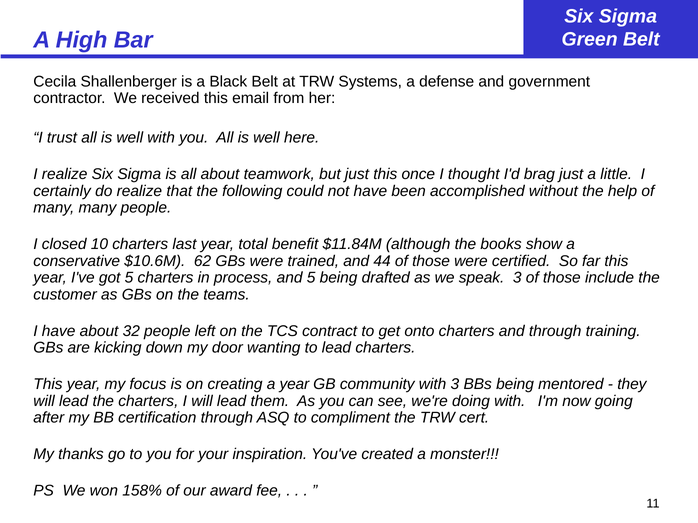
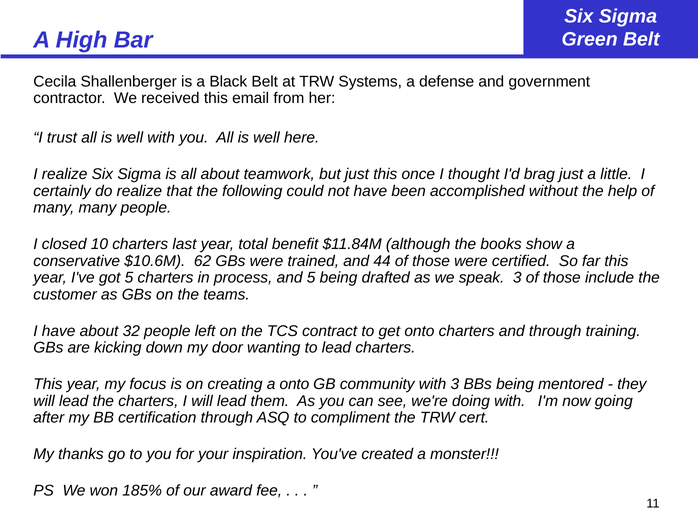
a year: year -> onto
158%: 158% -> 185%
